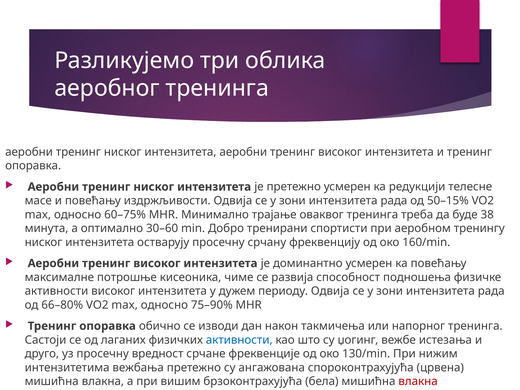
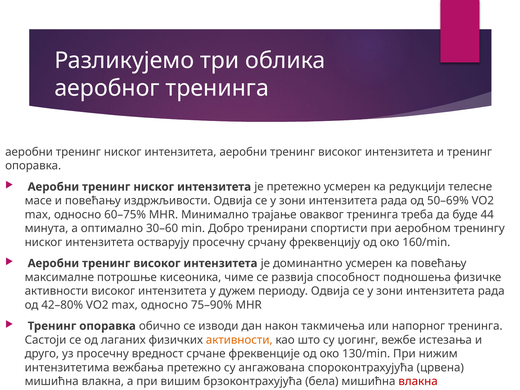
50–15%: 50–15% -> 50–69%
38: 38 -> 44
66–80%: 66–80% -> 42–80%
активности at (239, 340) colour: blue -> orange
